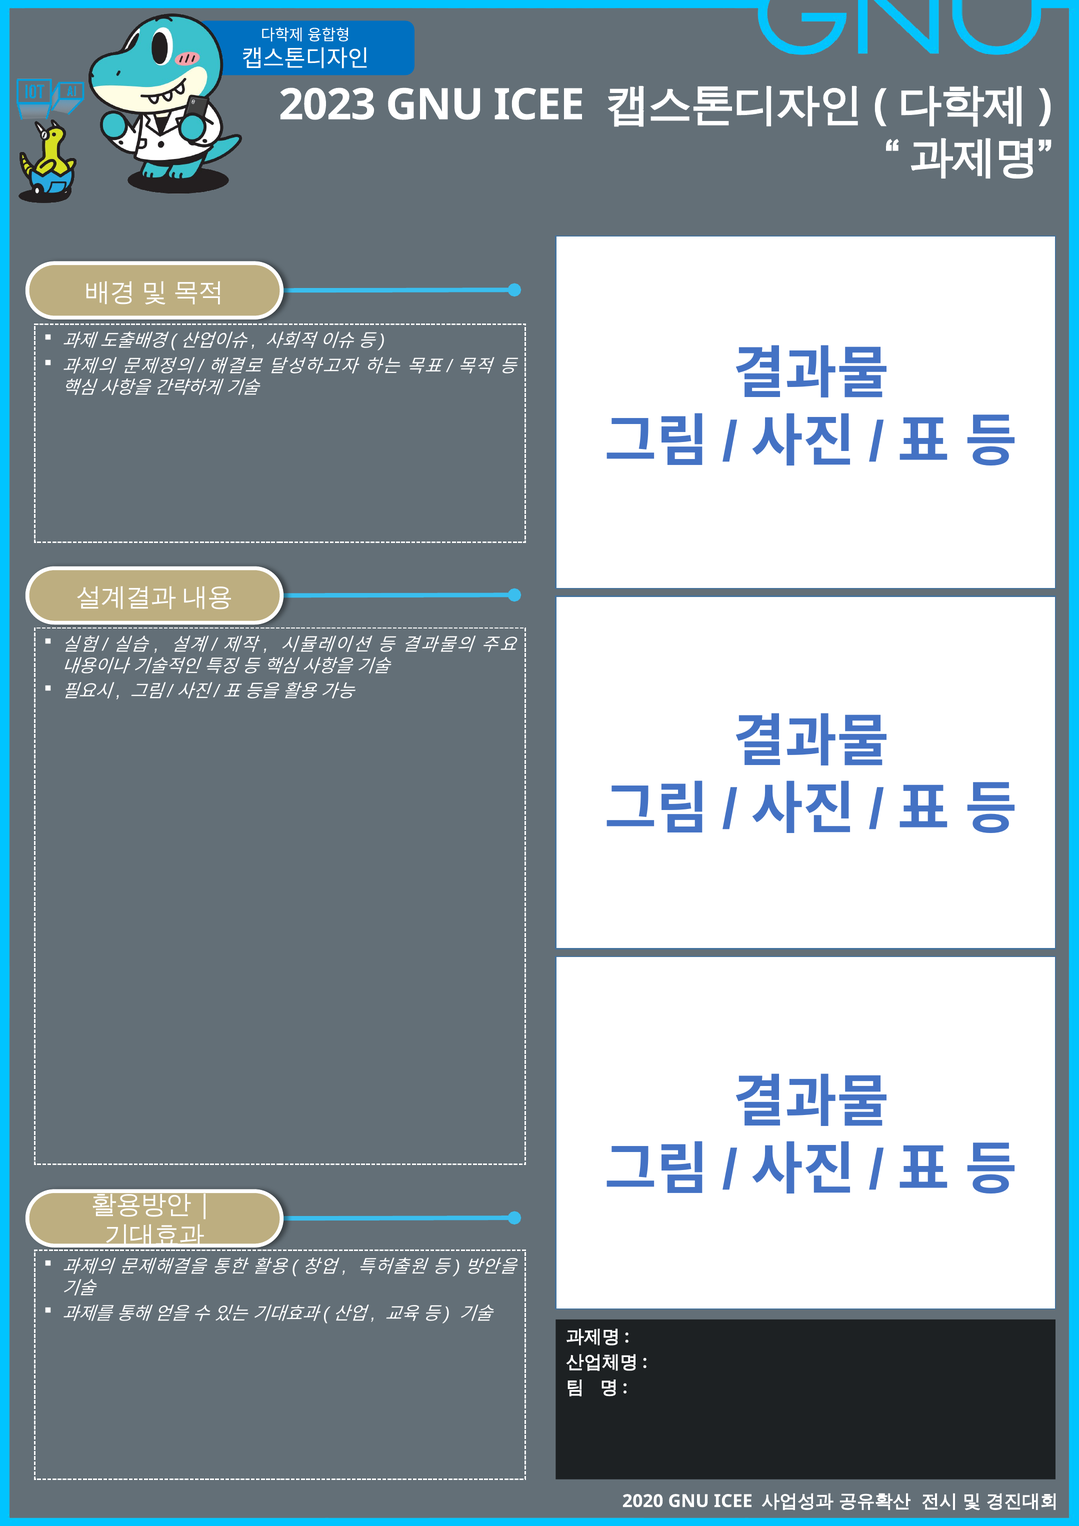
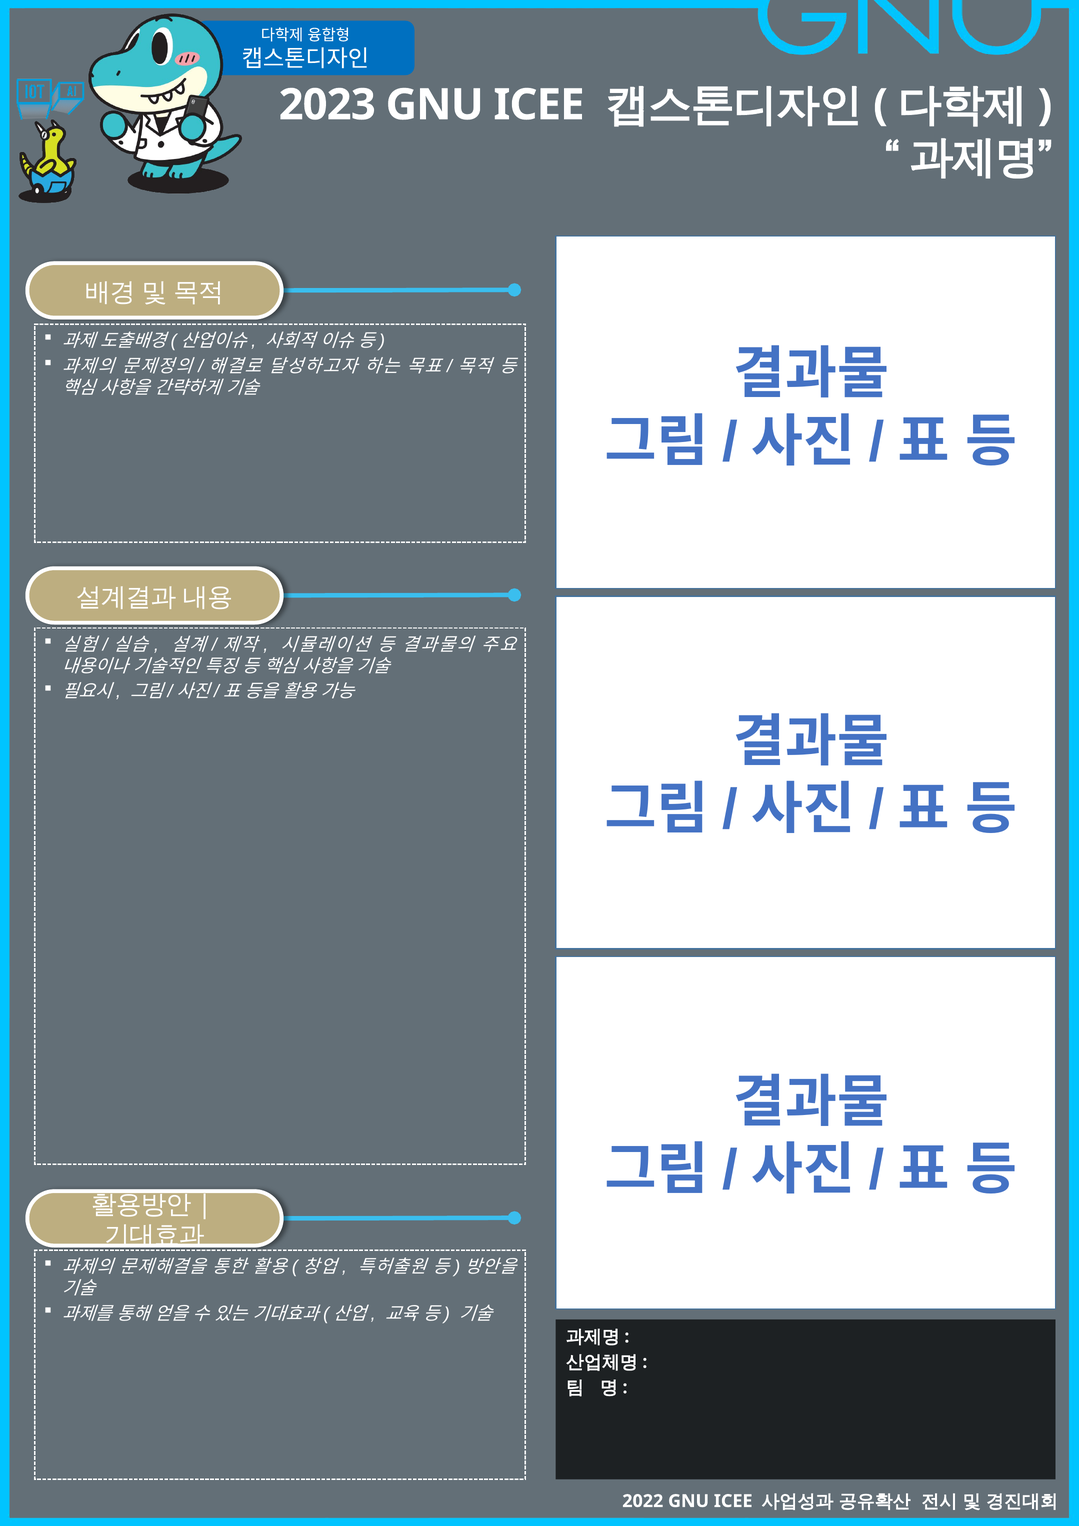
2020: 2020 -> 2022
